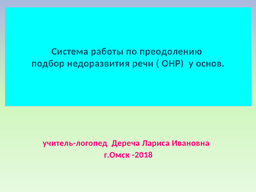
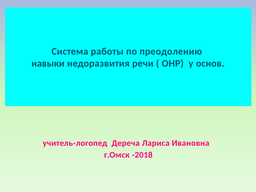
подбор: подбор -> навыки
